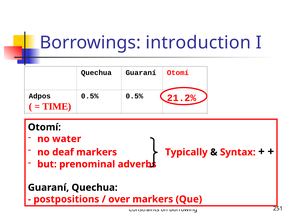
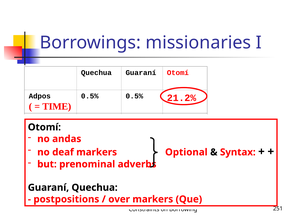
introduction: introduction -> missionaries
water: water -> andas
Typically: Typically -> Optional
